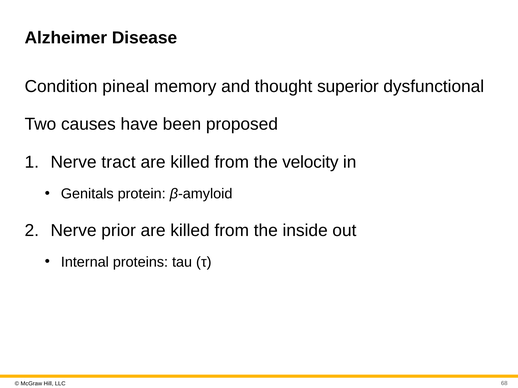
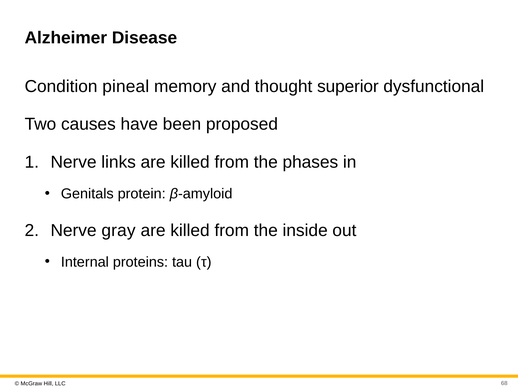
tract: tract -> links
velocity: velocity -> phases
prior: prior -> gray
